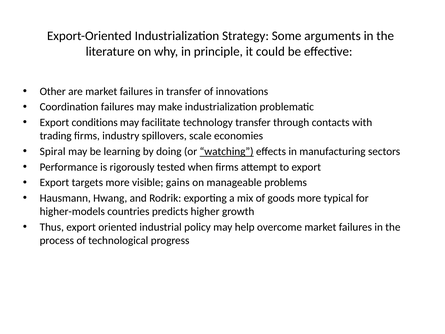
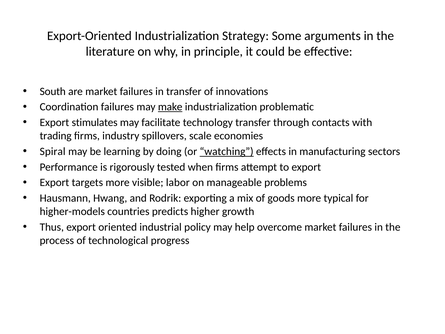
Other: Other -> South
make underline: none -> present
conditions: conditions -> stimulates
gains: gains -> labor
